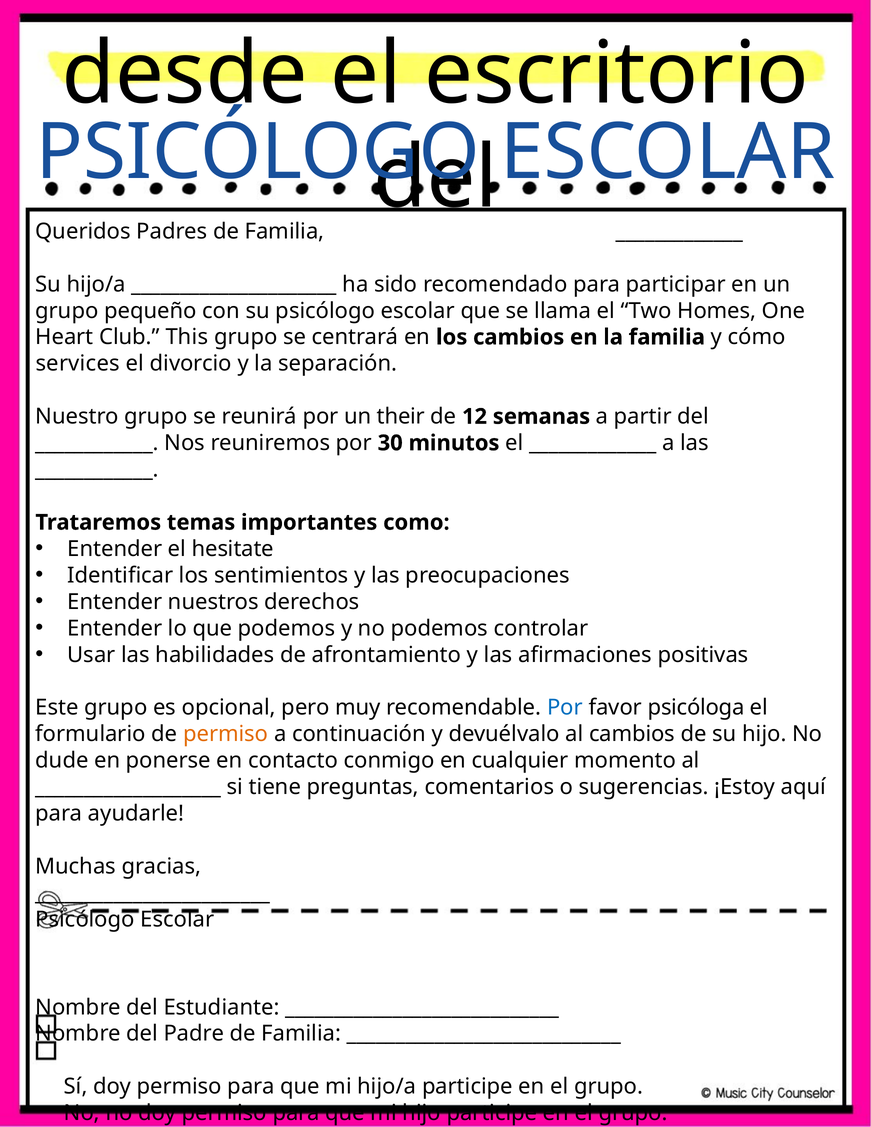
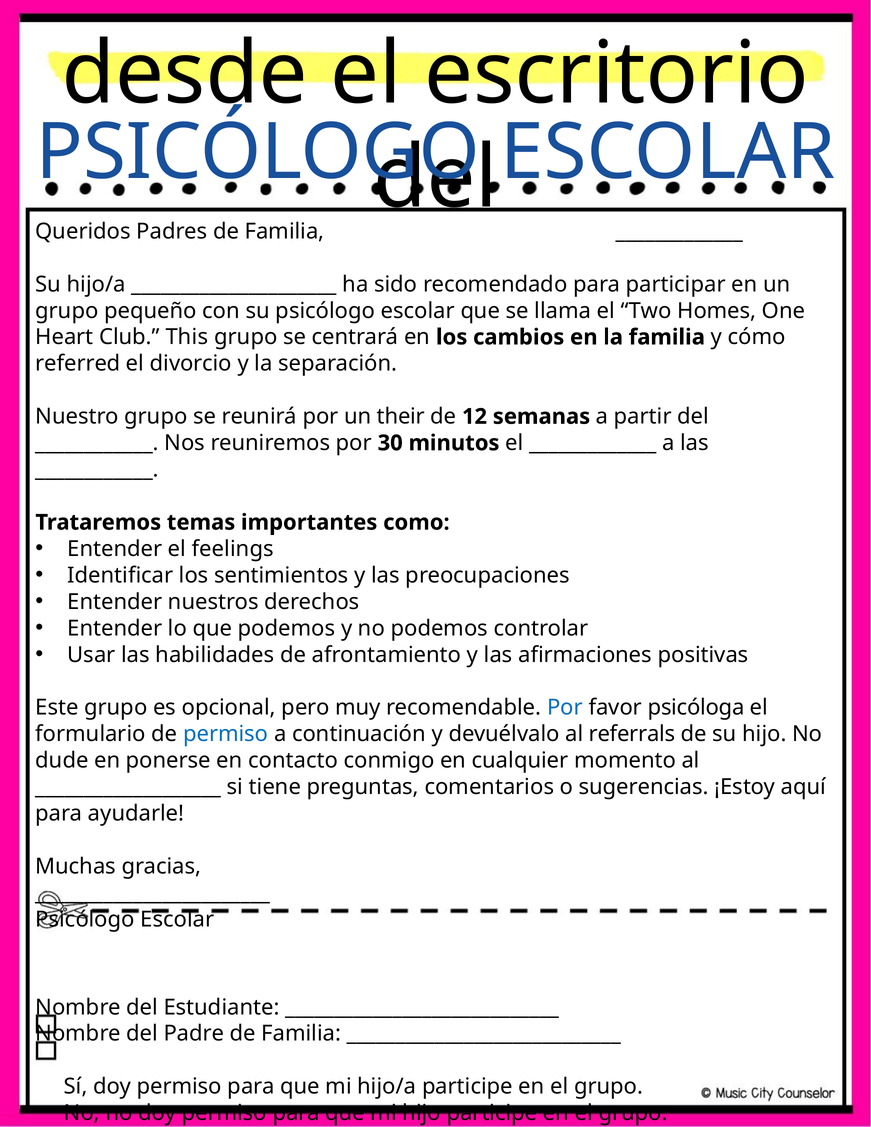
services: services -> referred
hesitate: hesitate -> feelings
permiso at (226, 734) colour: orange -> blue
al cambios: cambios -> referrals
